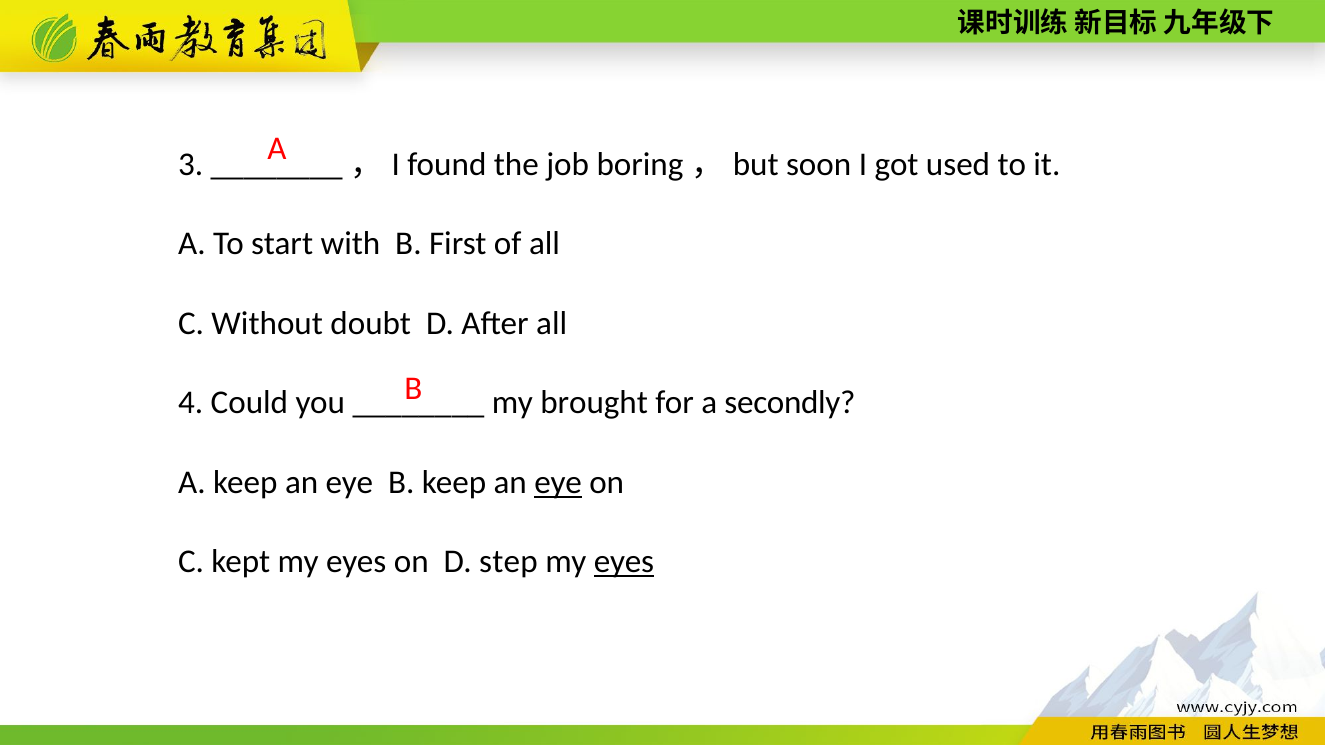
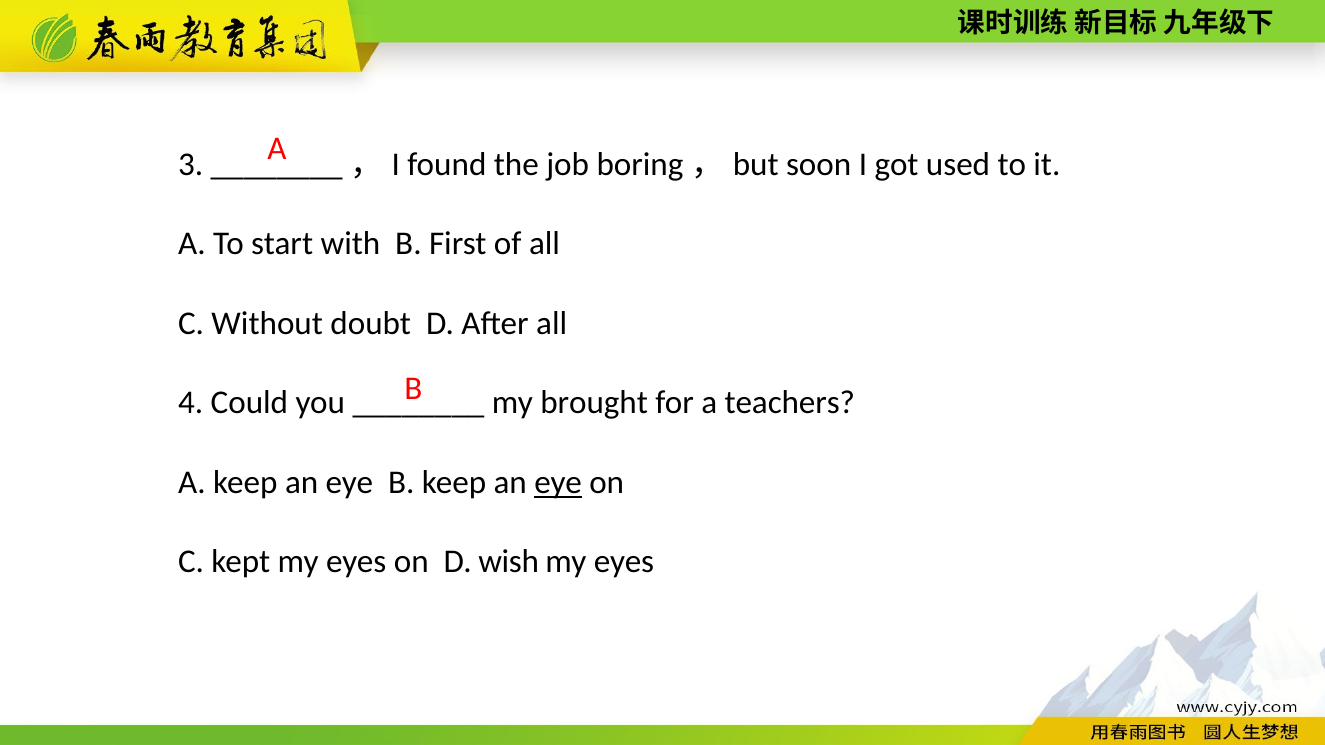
secondly: secondly -> teachers
step: step -> wish
eyes at (624, 562) underline: present -> none
